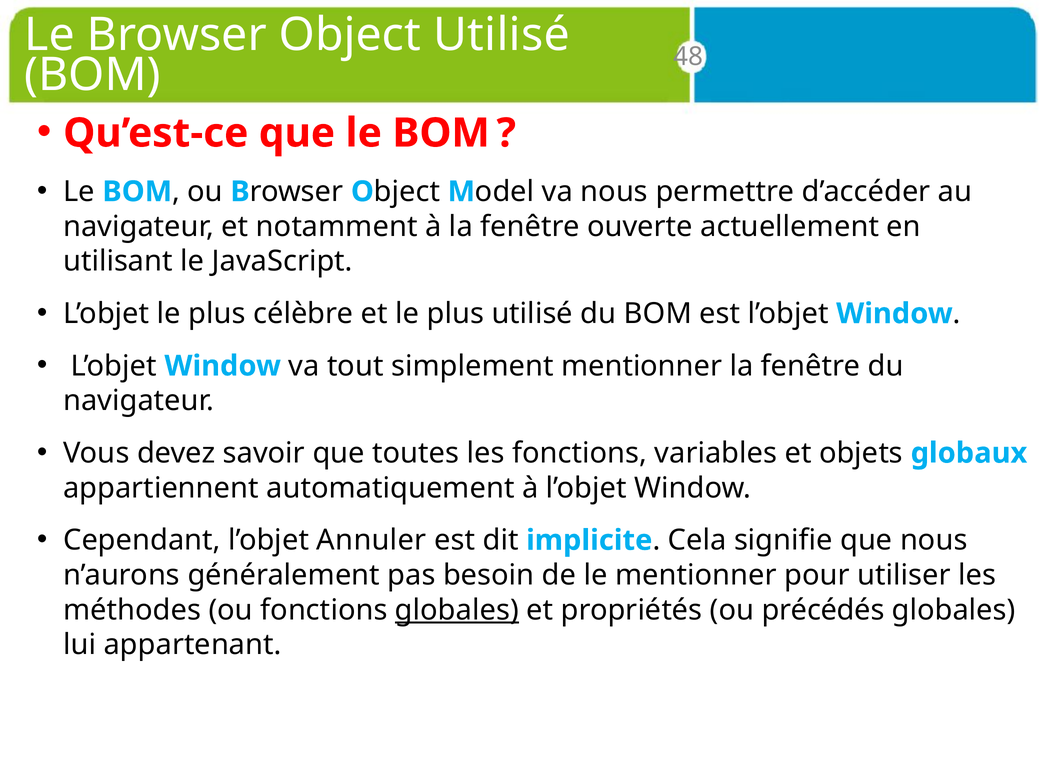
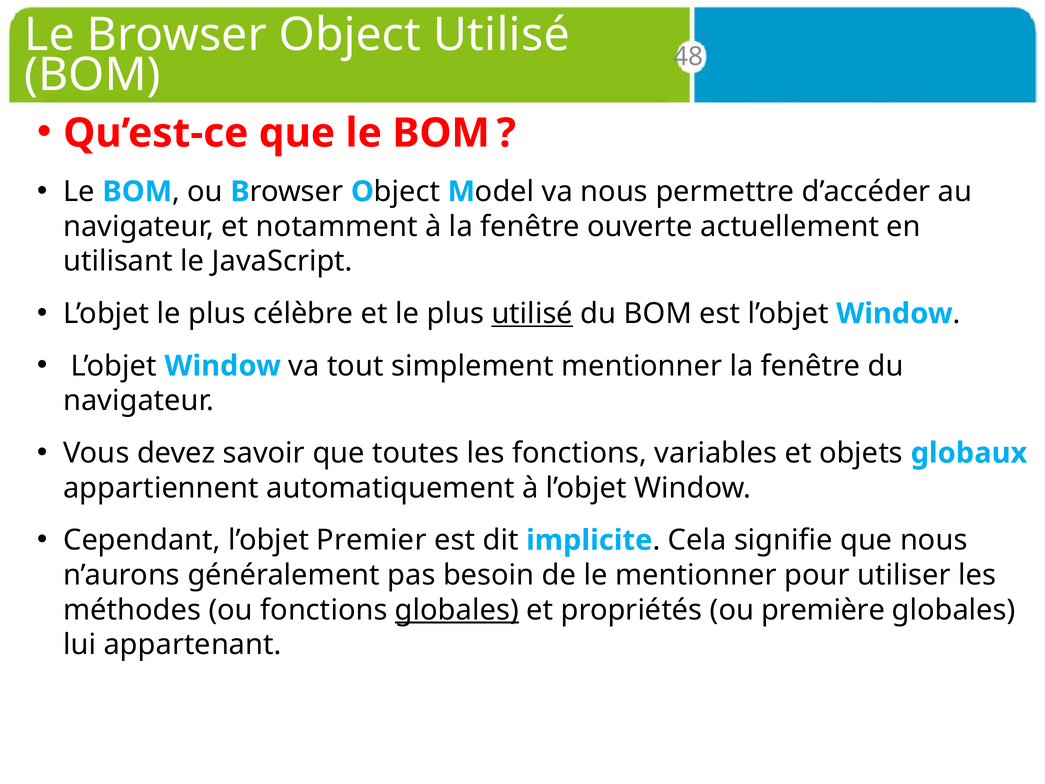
utilisé at (532, 314) underline: none -> present
Annuler: Annuler -> Premier
précédés: précédés -> première
